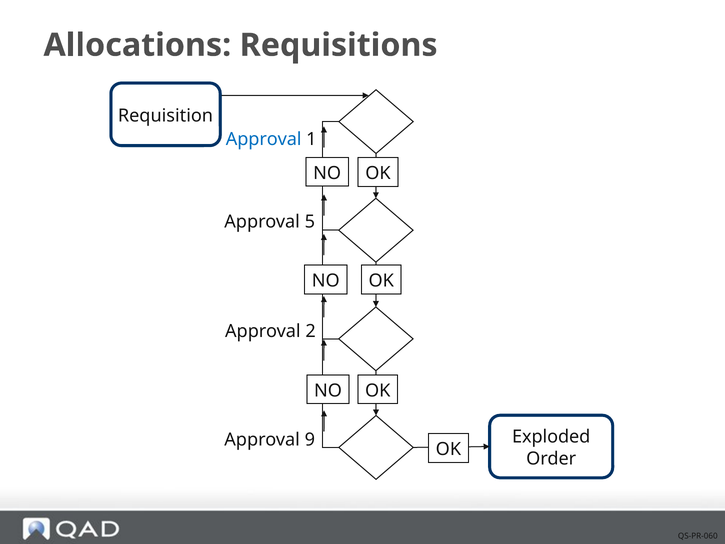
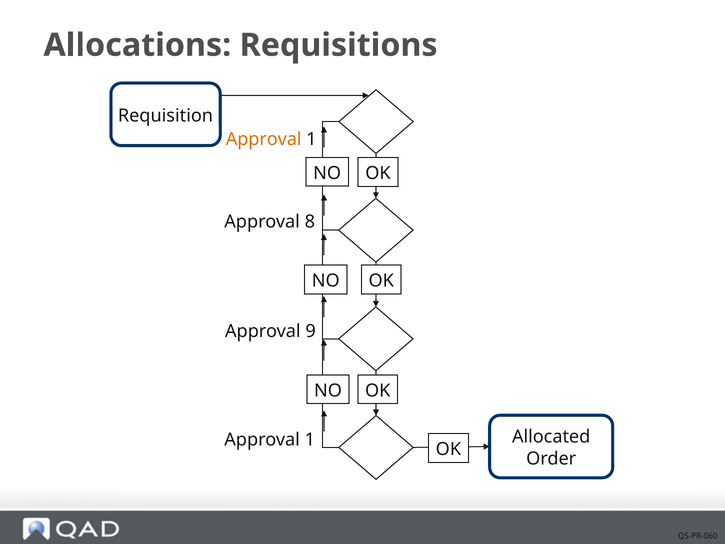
Approval at (264, 139) colour: blue -> orange
5: 5 -> 8
2: 2 -> 9
Exploded: Exploded -> Allocated
9 at (310, 440): 9 -> 1
